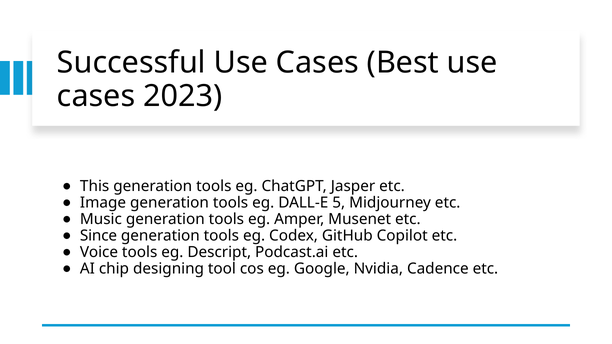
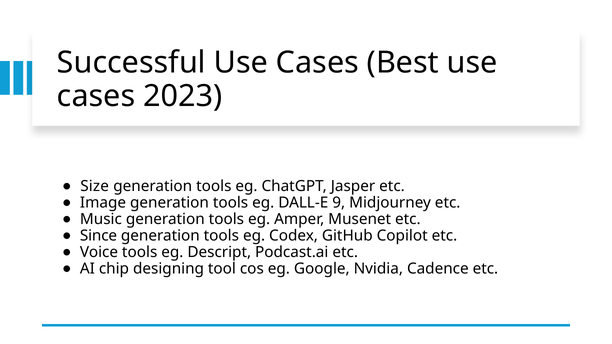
This: This -> Size
5: 5 -> 9
